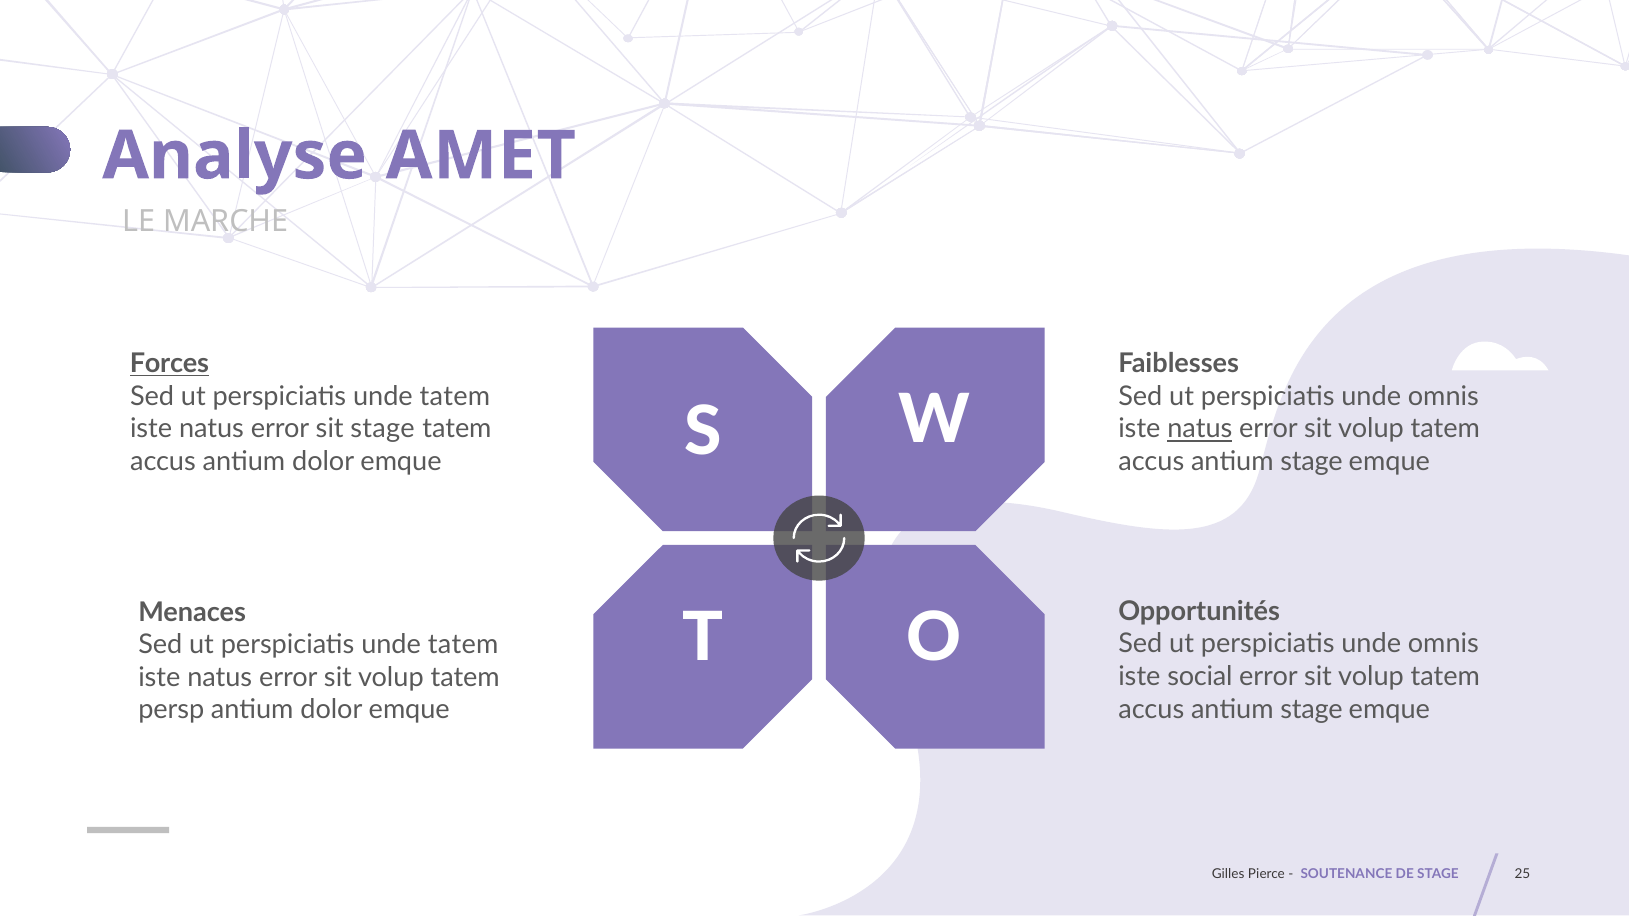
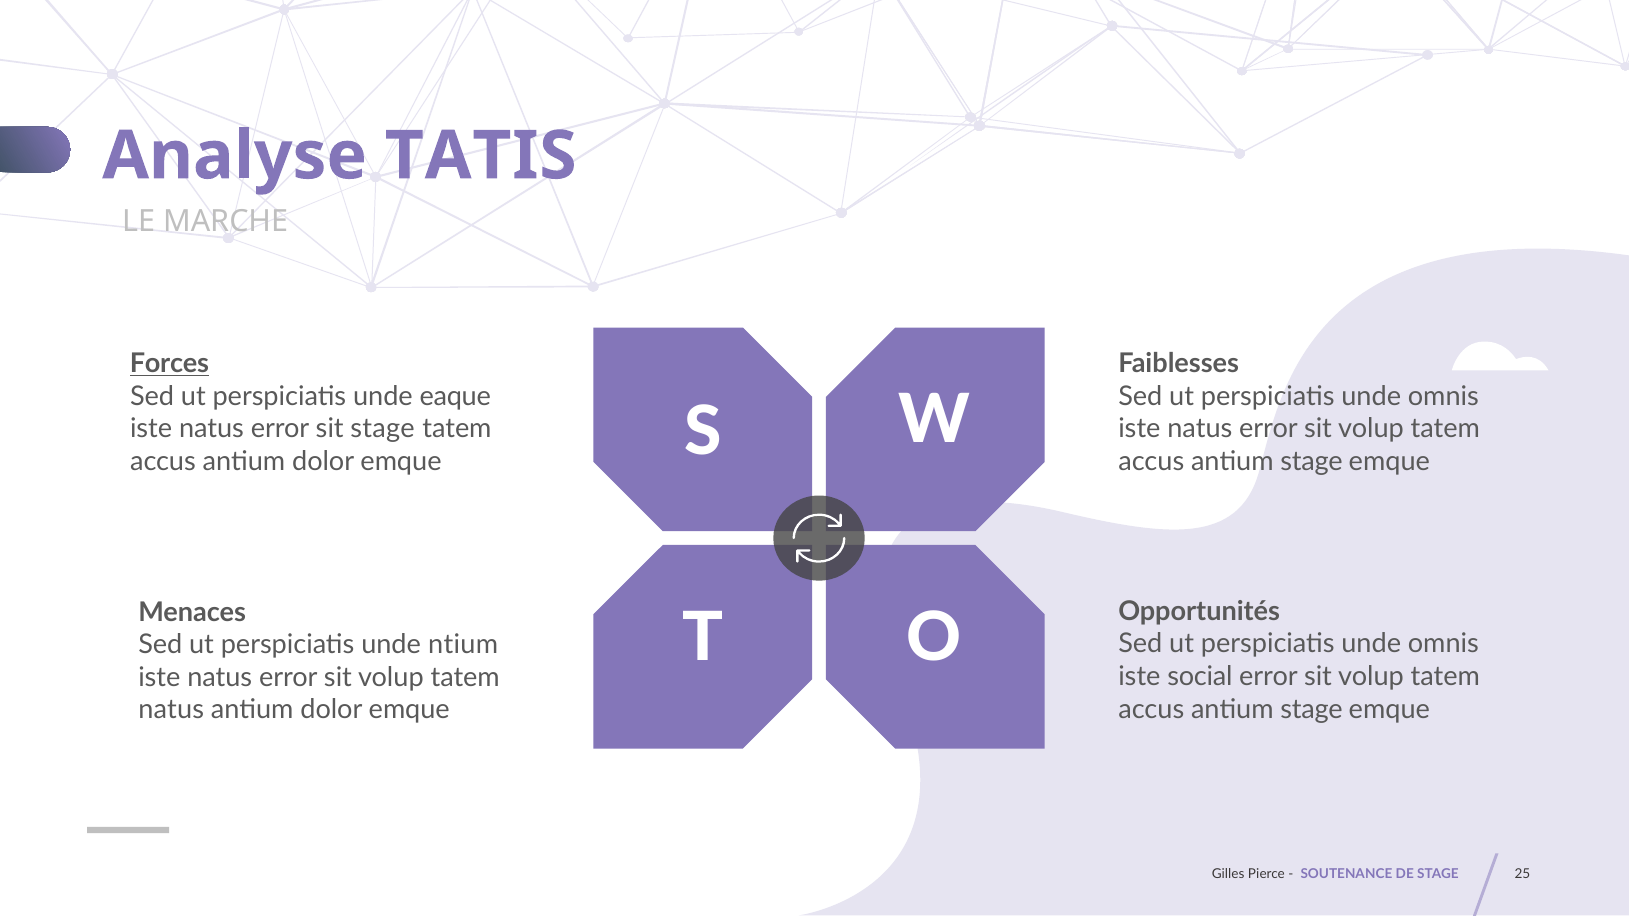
AMET: AMET -> TATIS
tatem at (455, 397): tatem -> eaque
natus at (1200, 429) underline: present -> none
tatem at (463, 645): tatem -> ntium
persp at (171, 710): persp -> natus
